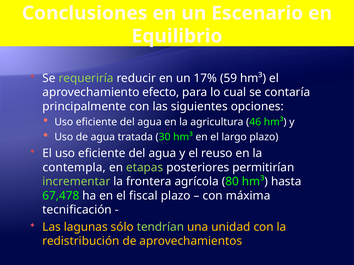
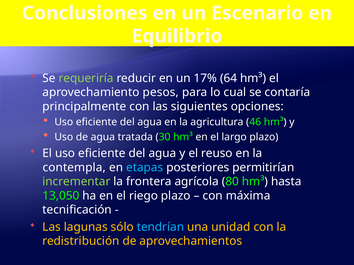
59: 59 -> 64
efecto: efecto -> pesos
etapas colour: light green -> light blue
67,478: 67,478 -> 13,050
fiscal: fiscal -> riego
tendrían colour: light green -> light blue
